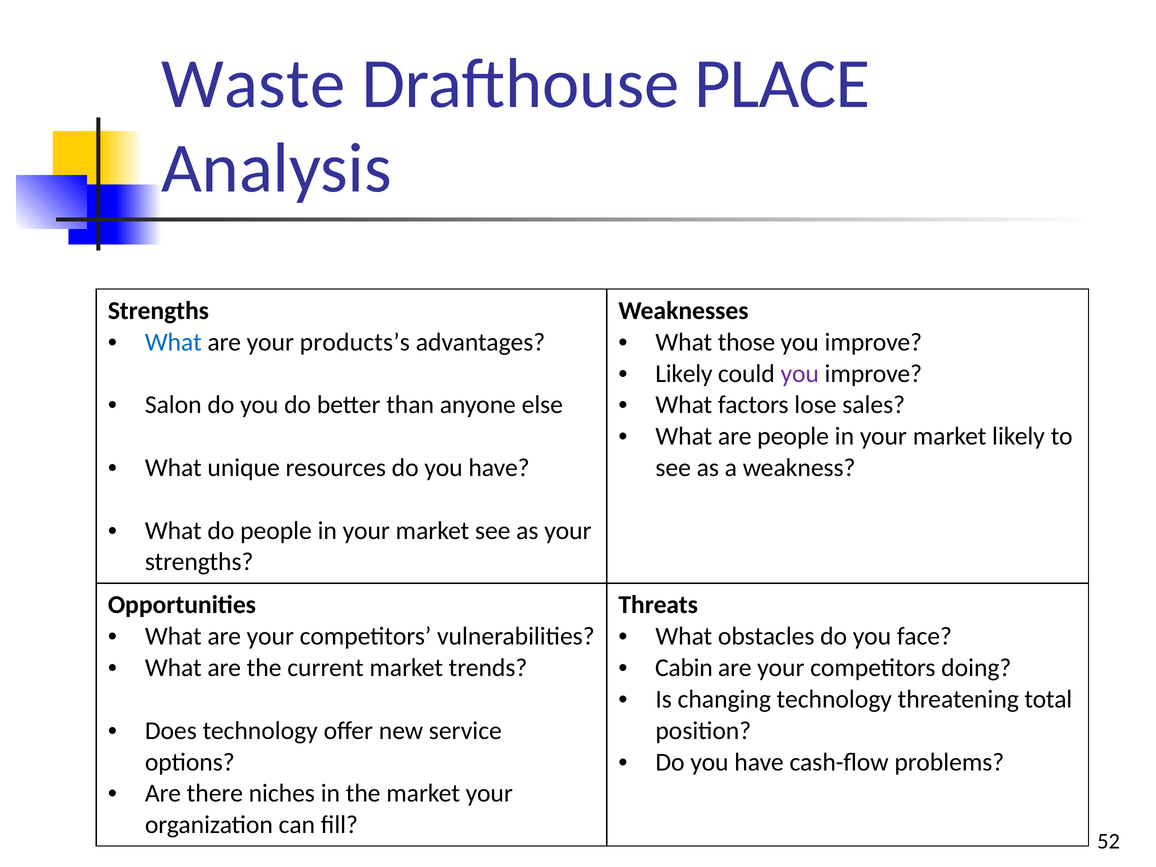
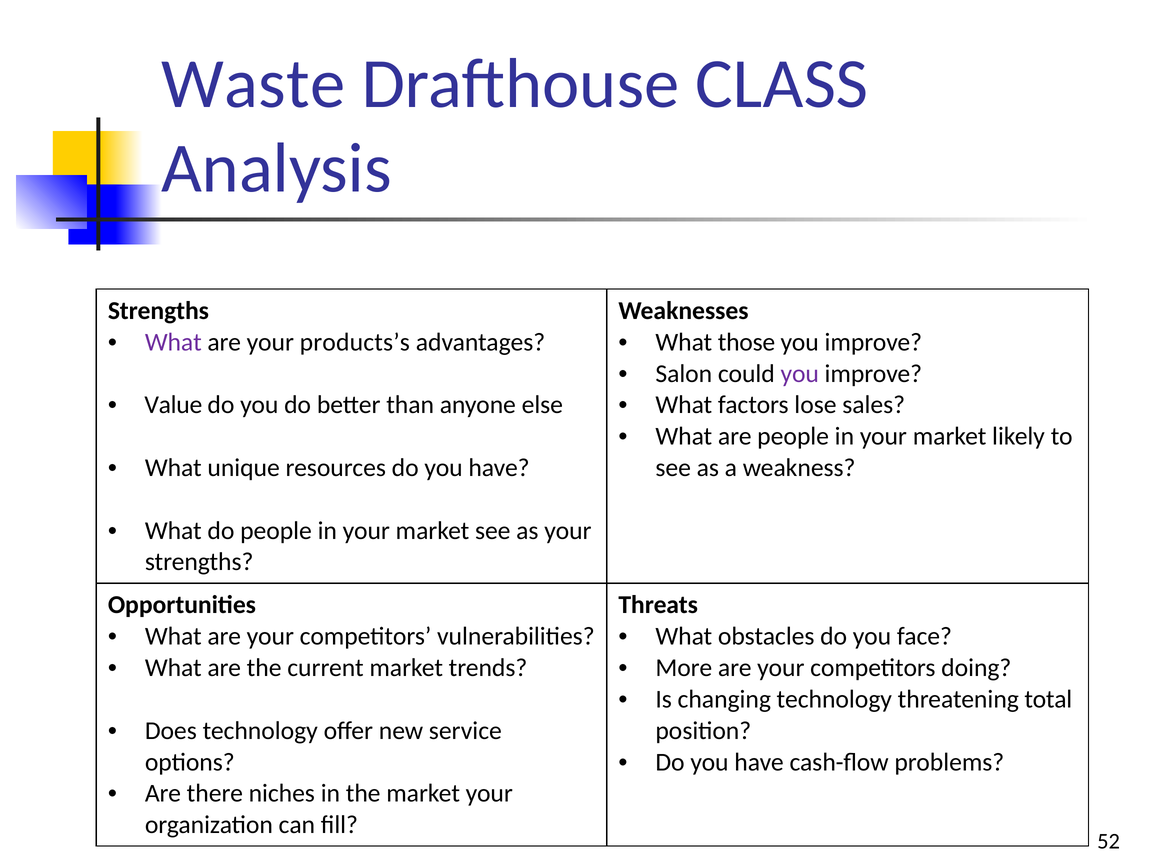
PLACE: PLACE -> CLASS
What at (173, 342) colour: blue -> purple
Likely at (684, 374): Likely -> Salon
Salon: Salon -> Value
Cabin: Cabin -> More
